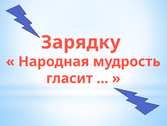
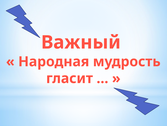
Зарядку: Зарядку -> Важный
